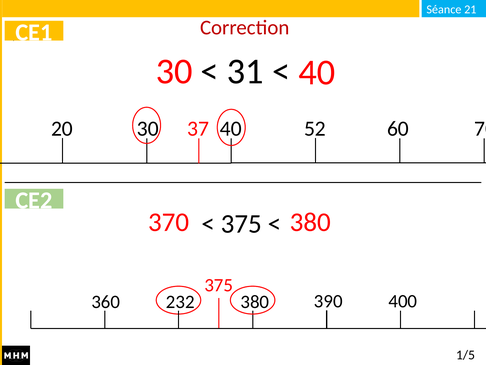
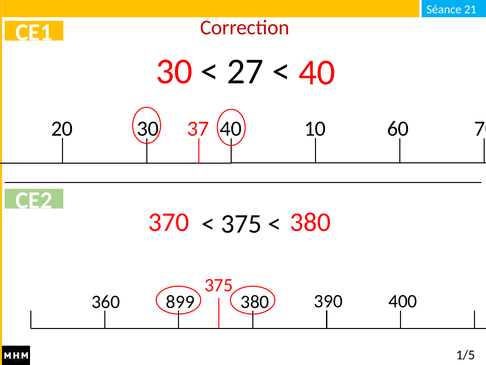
31: 31 -> 27
52: 52 -> 10
232: 232 -> 899
